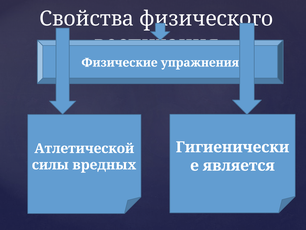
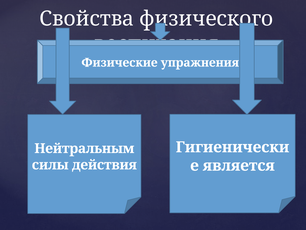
Атлетической: Атлетической -> Нейтральным
вредных: вредных -> действия
